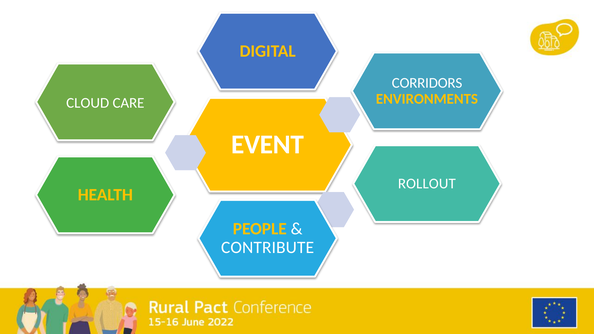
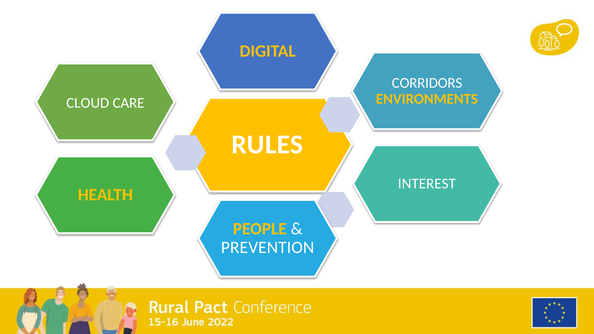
EVENT: EVENT -> RULES
ROLLOUT: ROLLOUT -> INTEREST
CONTRIBUTE: CONTRIBUTE -> PREVENTION
